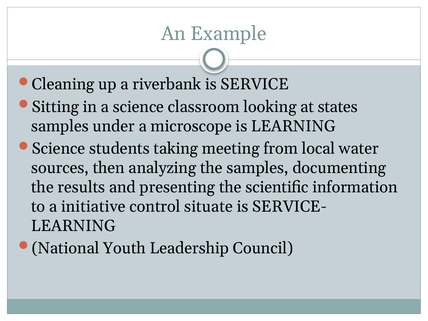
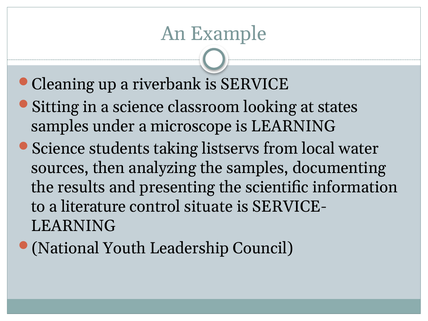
meeting: meeting -> listservs
initiative: initiative -> literature
